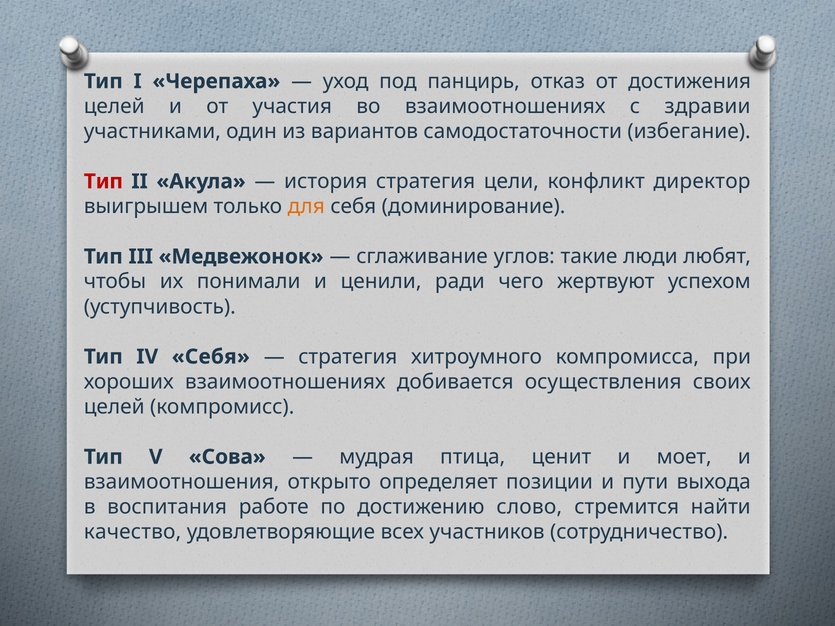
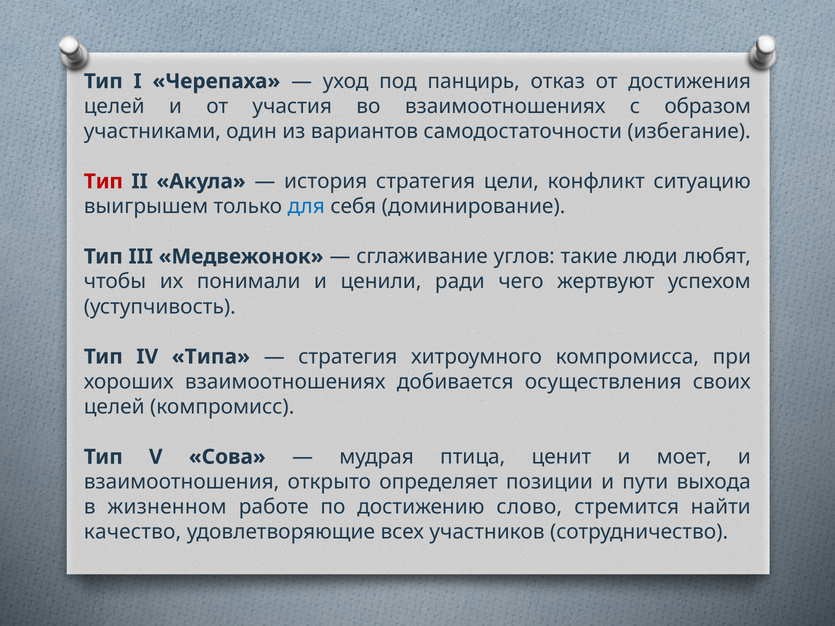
здравии: здравии -> образом
директор: директор -> ситуацию
для colour: orange -> blue
IV Себя: Себя -> Типа
воспитания: воспитания -> жизненном
